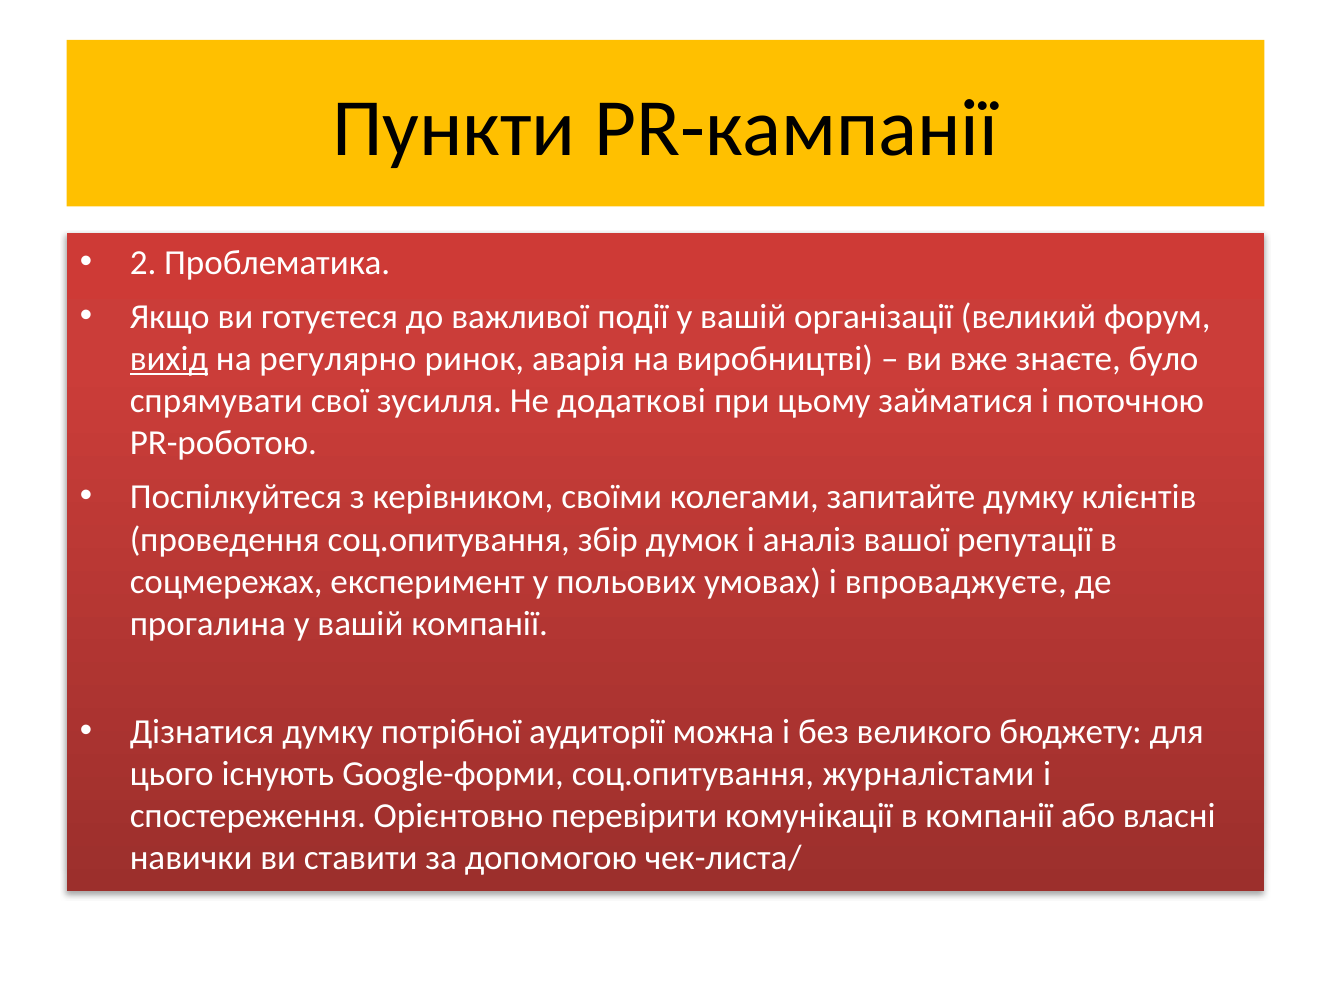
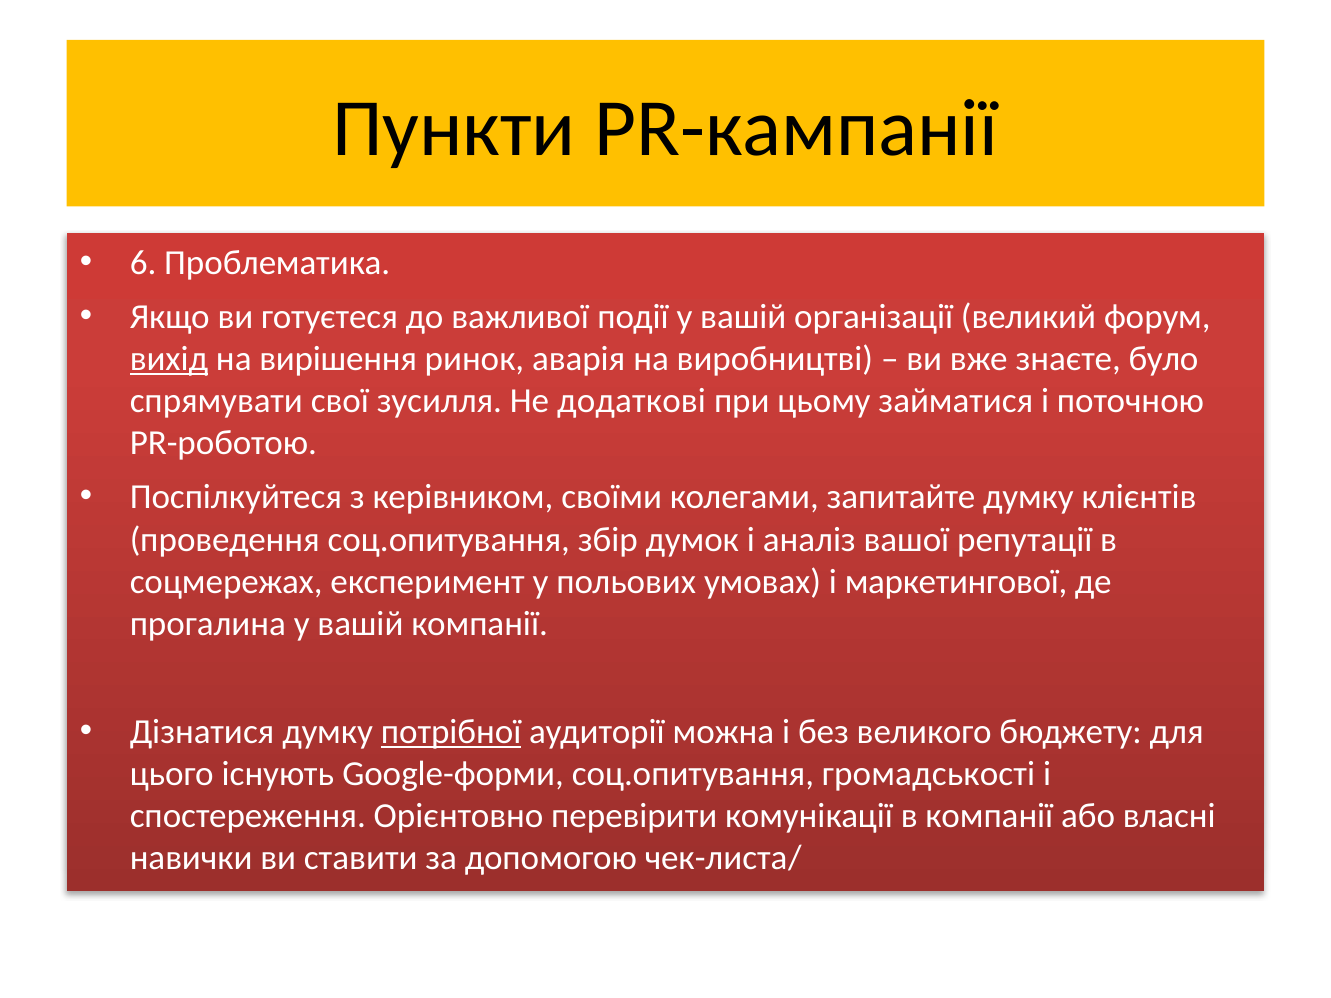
2: 2 -> 6
регулярно: регулярно -> вирішення
впроваджуєте: впроваджуєте -> маркетингової
потрібної underline: none -> present
журналістами: журналістами -> громадськості
